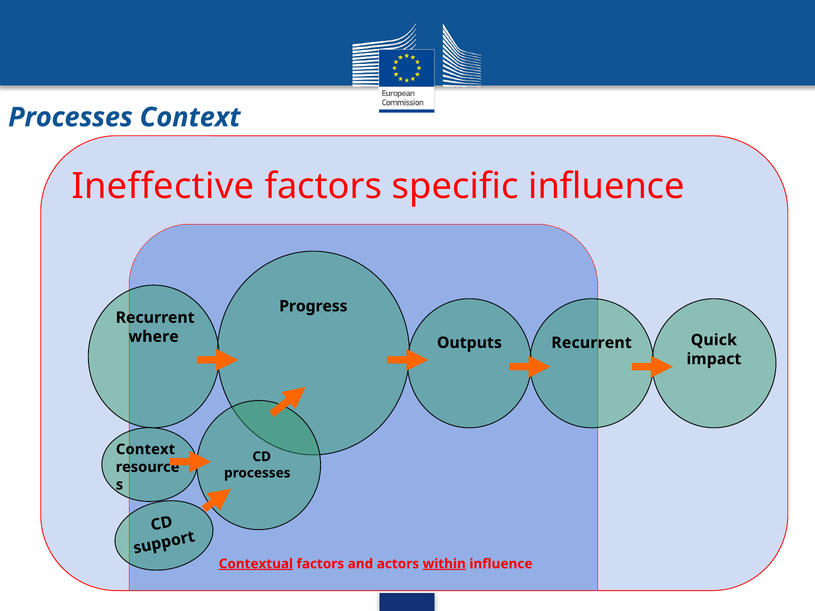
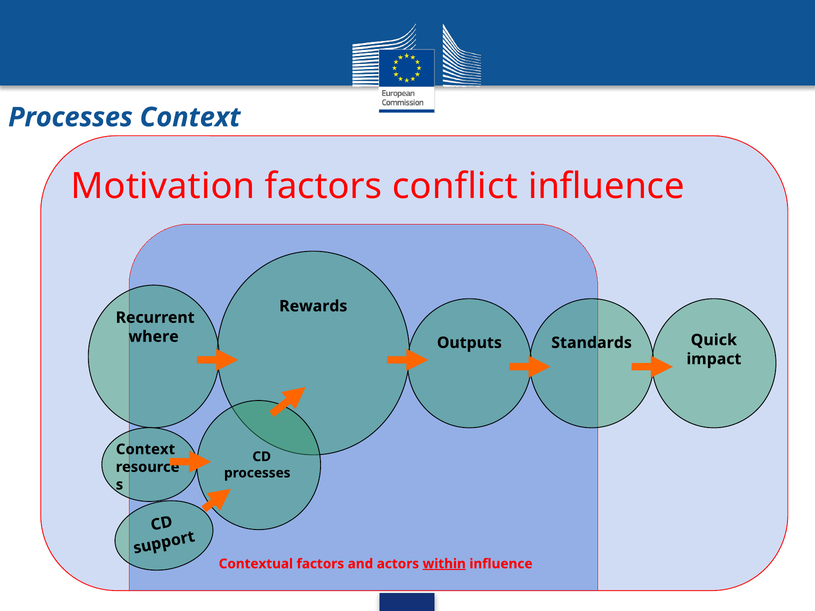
Ineffective: Ineffective -> Motivation
specific: specific -> conflict
Progress: Progress -> Rewards
Recurrent at (592, 343): Recurrent -> Standards
Contextual underline: present -> none
